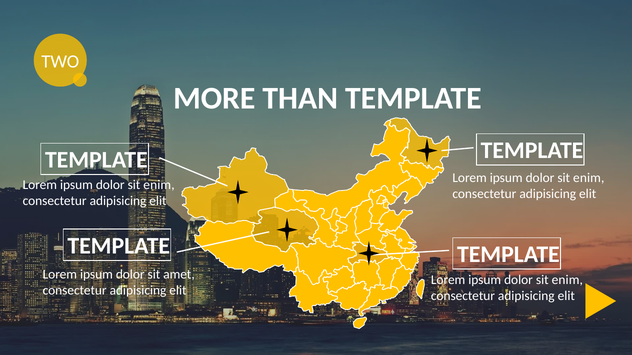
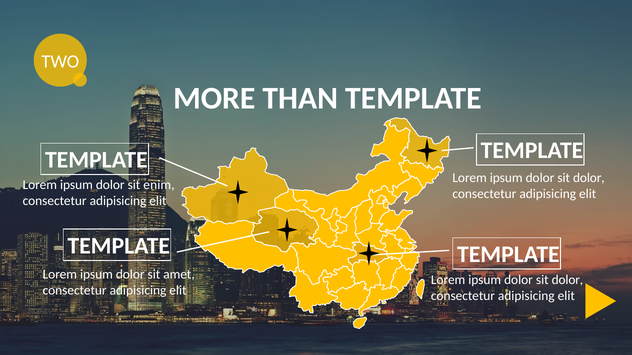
enim at (589, 178): enim -> dolor
enim at (567, 280): enim -> dolor
